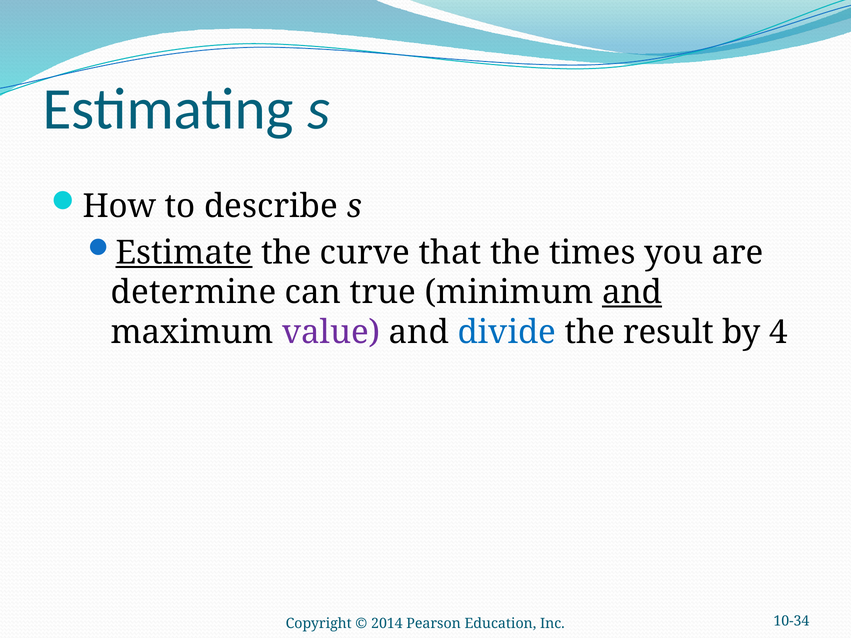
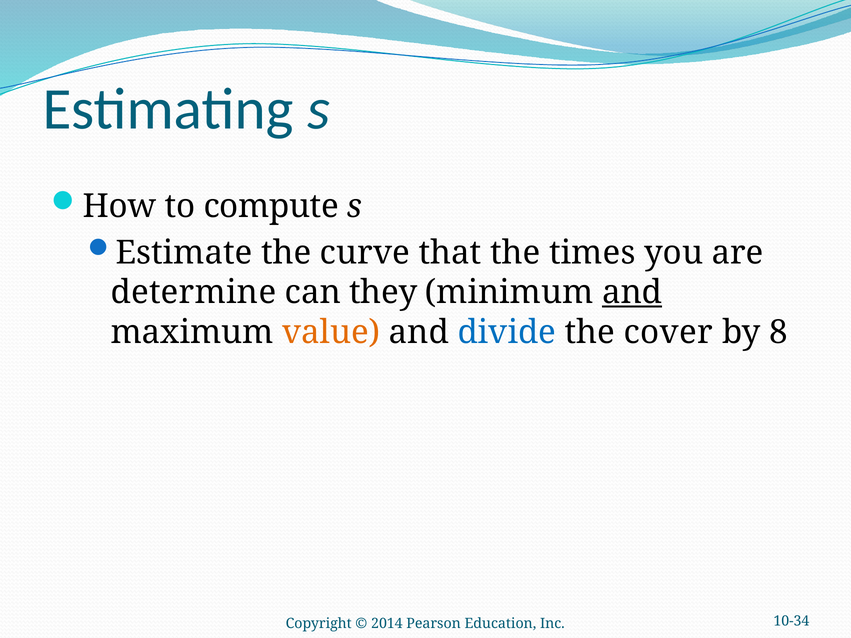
describe: describe -> compute
Estimate underline: present -> none
true: true -> they
value colour: purple -> orange
result: result -> cover
4: 4 -> 8
